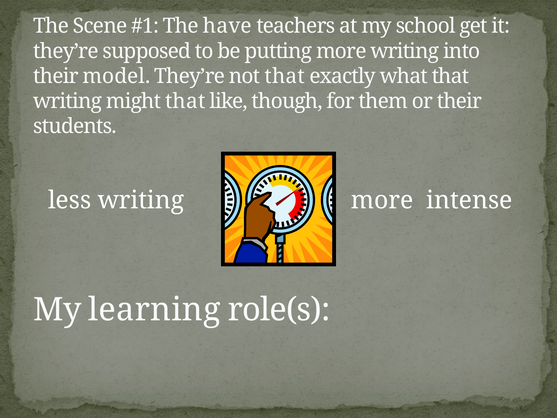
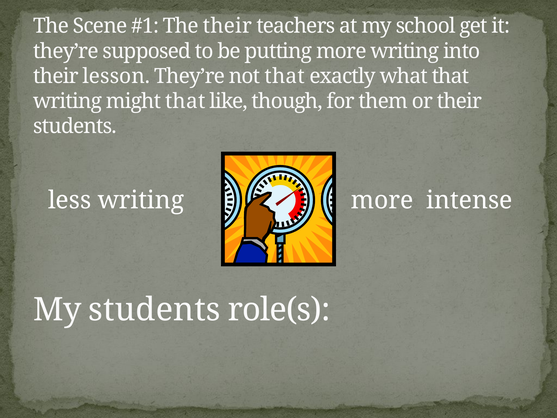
The have: have -> their
model: model -> lesson
My learning: learning -> students
